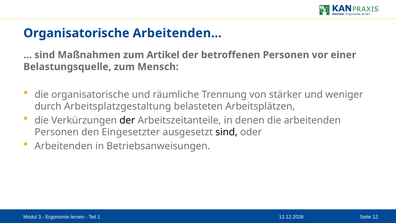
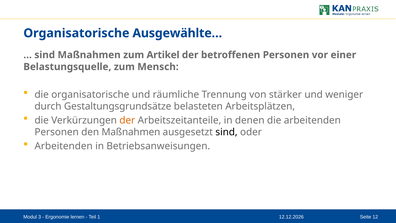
Arbeitenden…: Arbeitenden… -> Ausgewählte…
Arbeitsplatzgestaltung: Arbeitsplatzgestaltung -> Gestaltungsgrundsätze
der at (127, 120) colour: black -> orange
den Eingesetzter: Eingesetzter -> Maßnahmen
